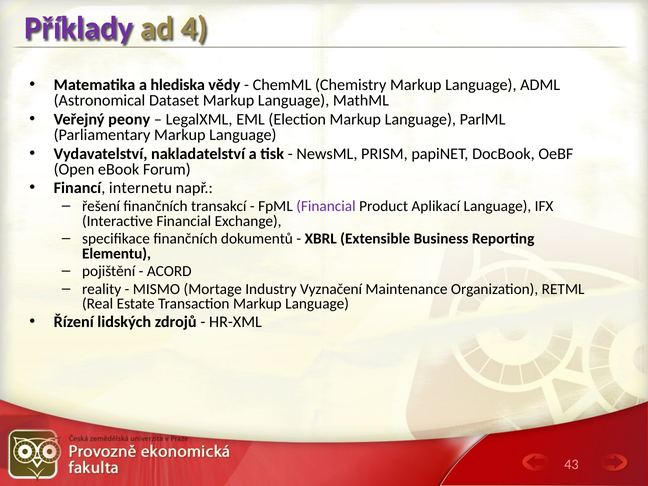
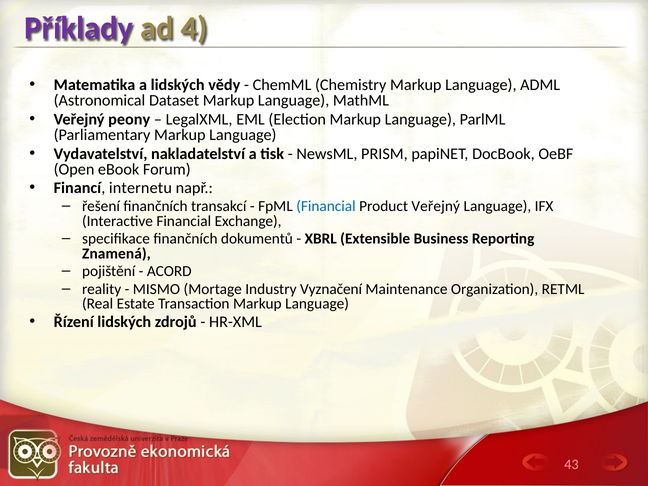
a hlediska: hlediska -> lidských
Financial at (326, 206) colour: purple -> blue
Product Aplikací: Aplikací -> Veřejný
Elementu: Elementu -> Znamená
